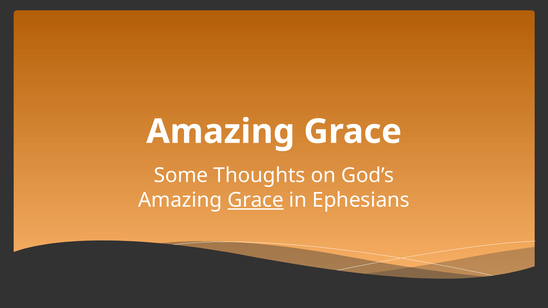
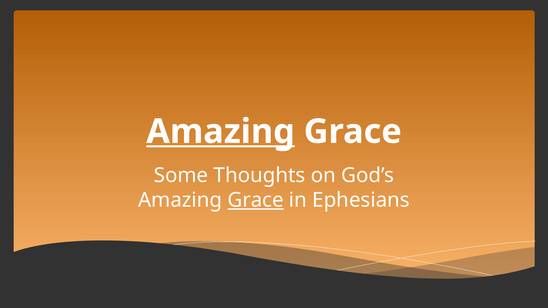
Amazing at (221, 132) underline: none -> present
